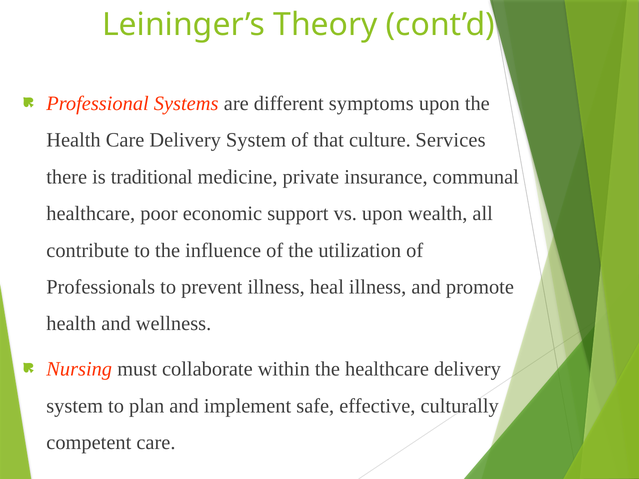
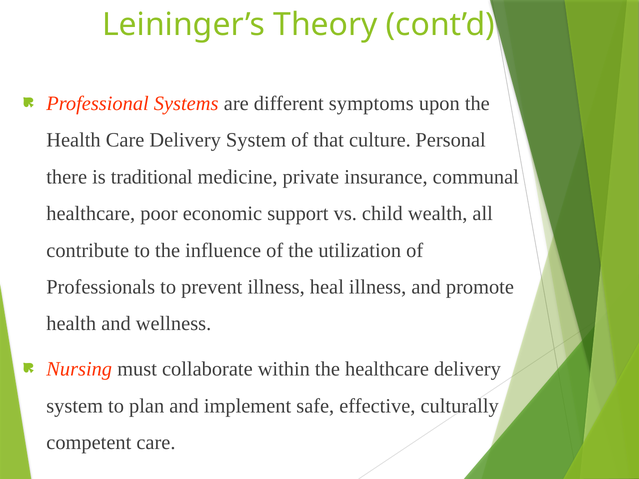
Services: Services -> Personal
vs upon: upon -> child
